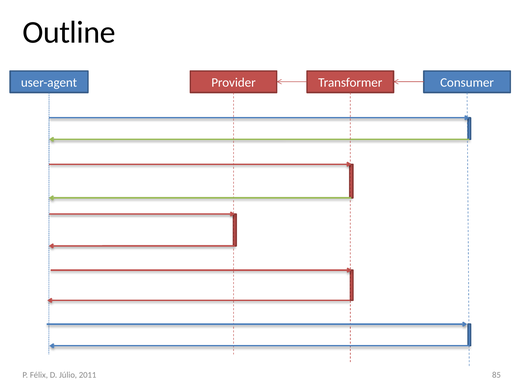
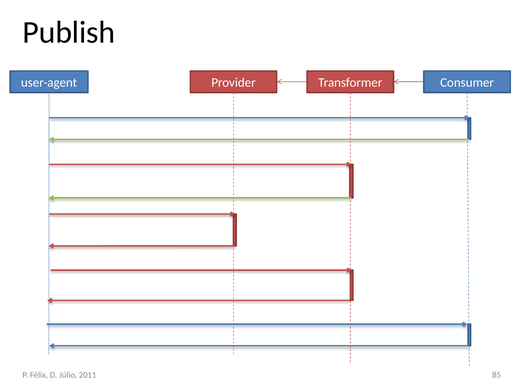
Outline: Outline -> Publish
